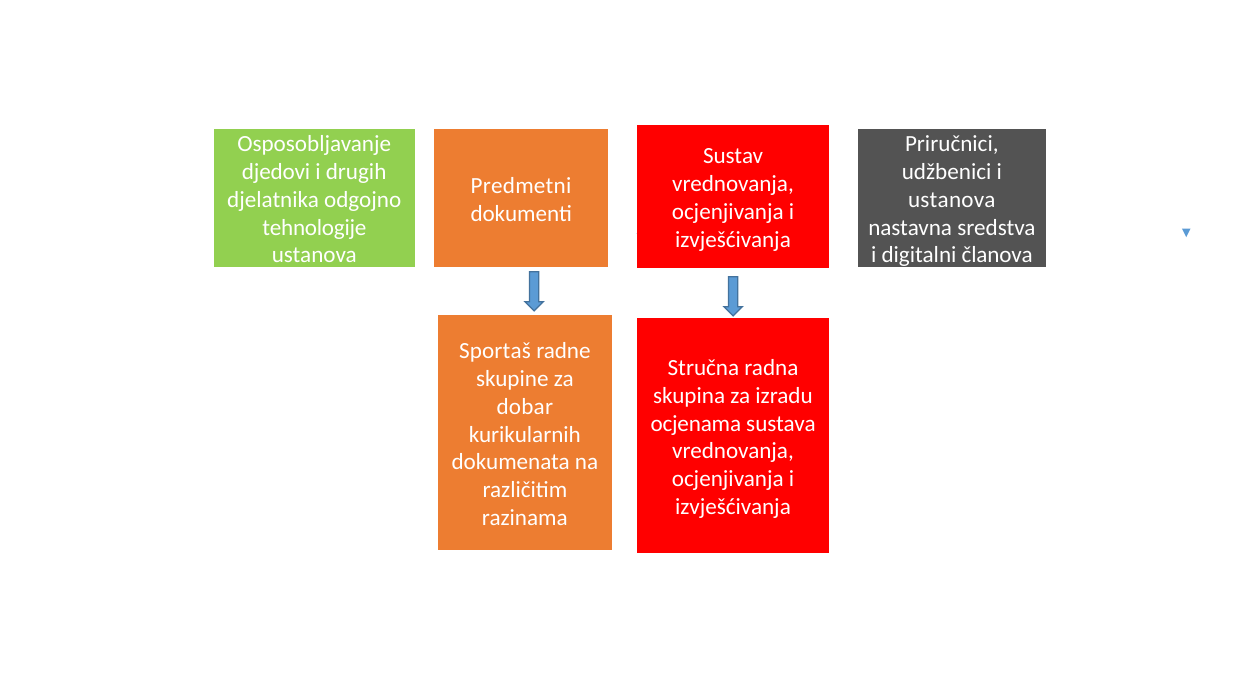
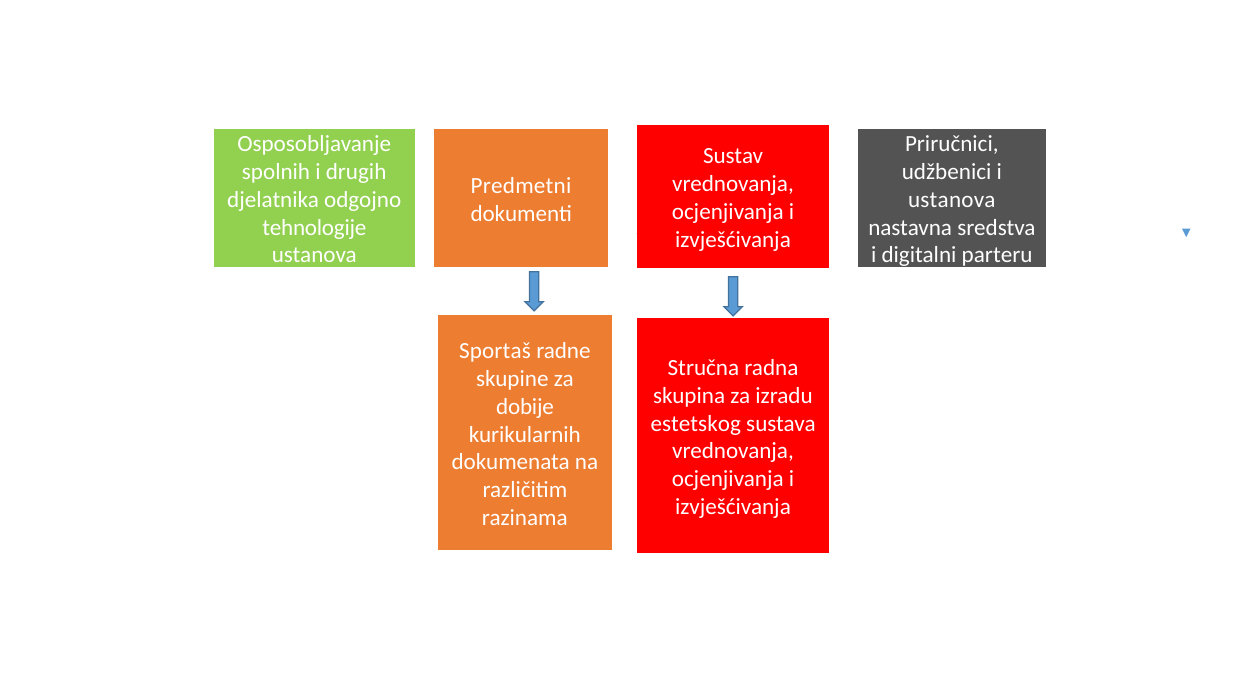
djedovi: djedovi -> spolnih
članova: članova -> parteru
dobar: dobar -> dobije
ocjenama: ocjenama -> estetskog
